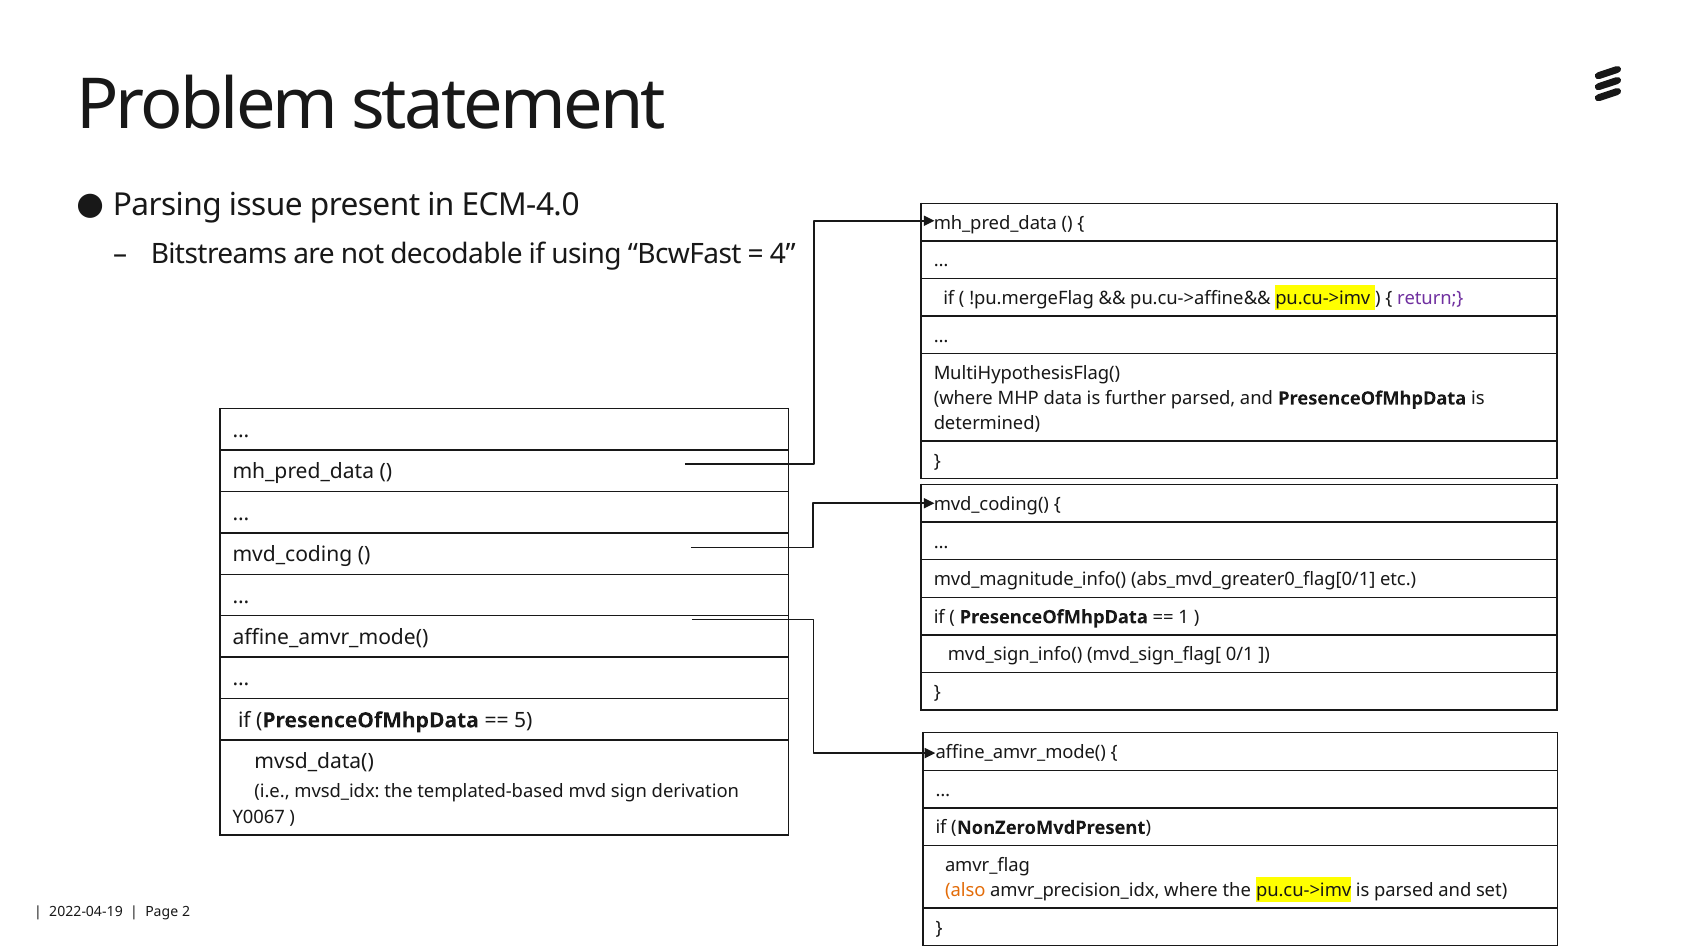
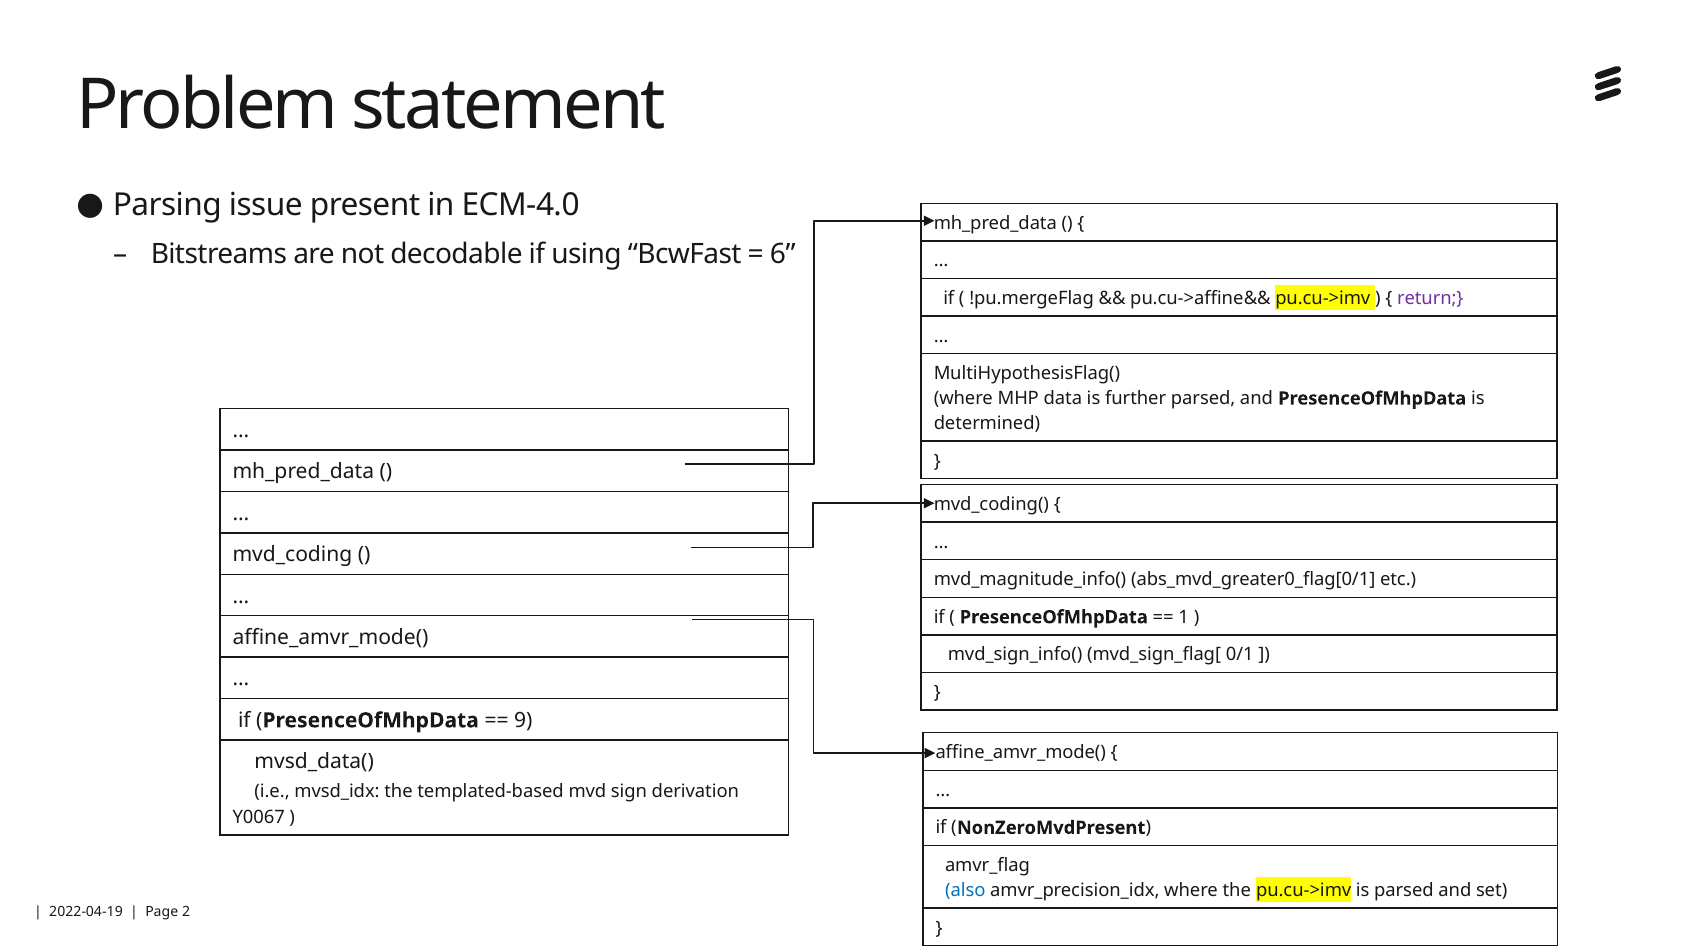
4: 4 -> 6
5: 5 -> 9
also colour: orange -> blue
